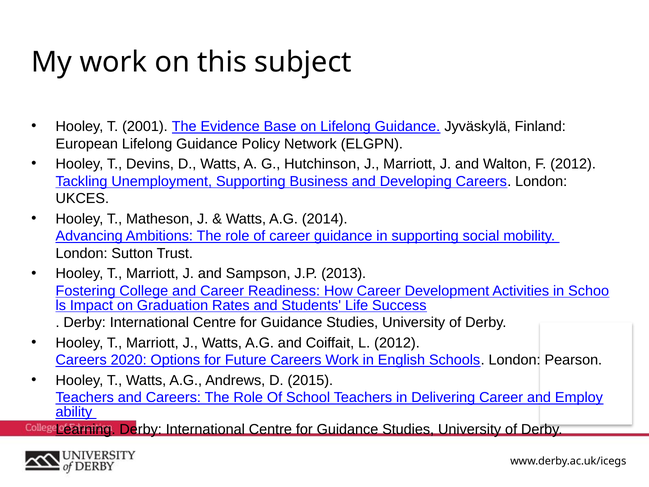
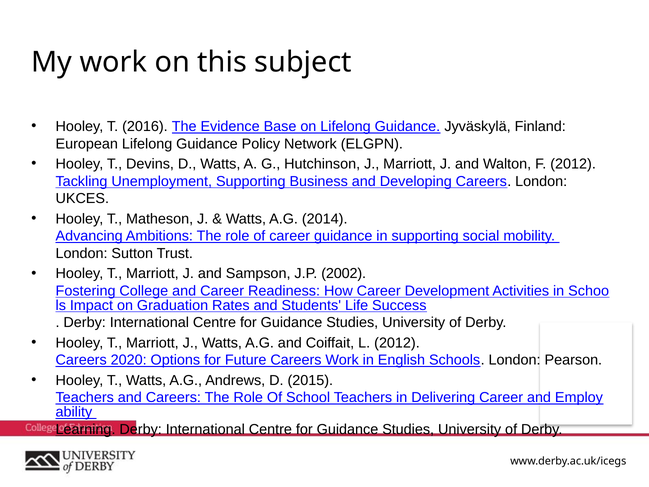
2001: 2001 -> 2016
2013: 2013 -> 2002
